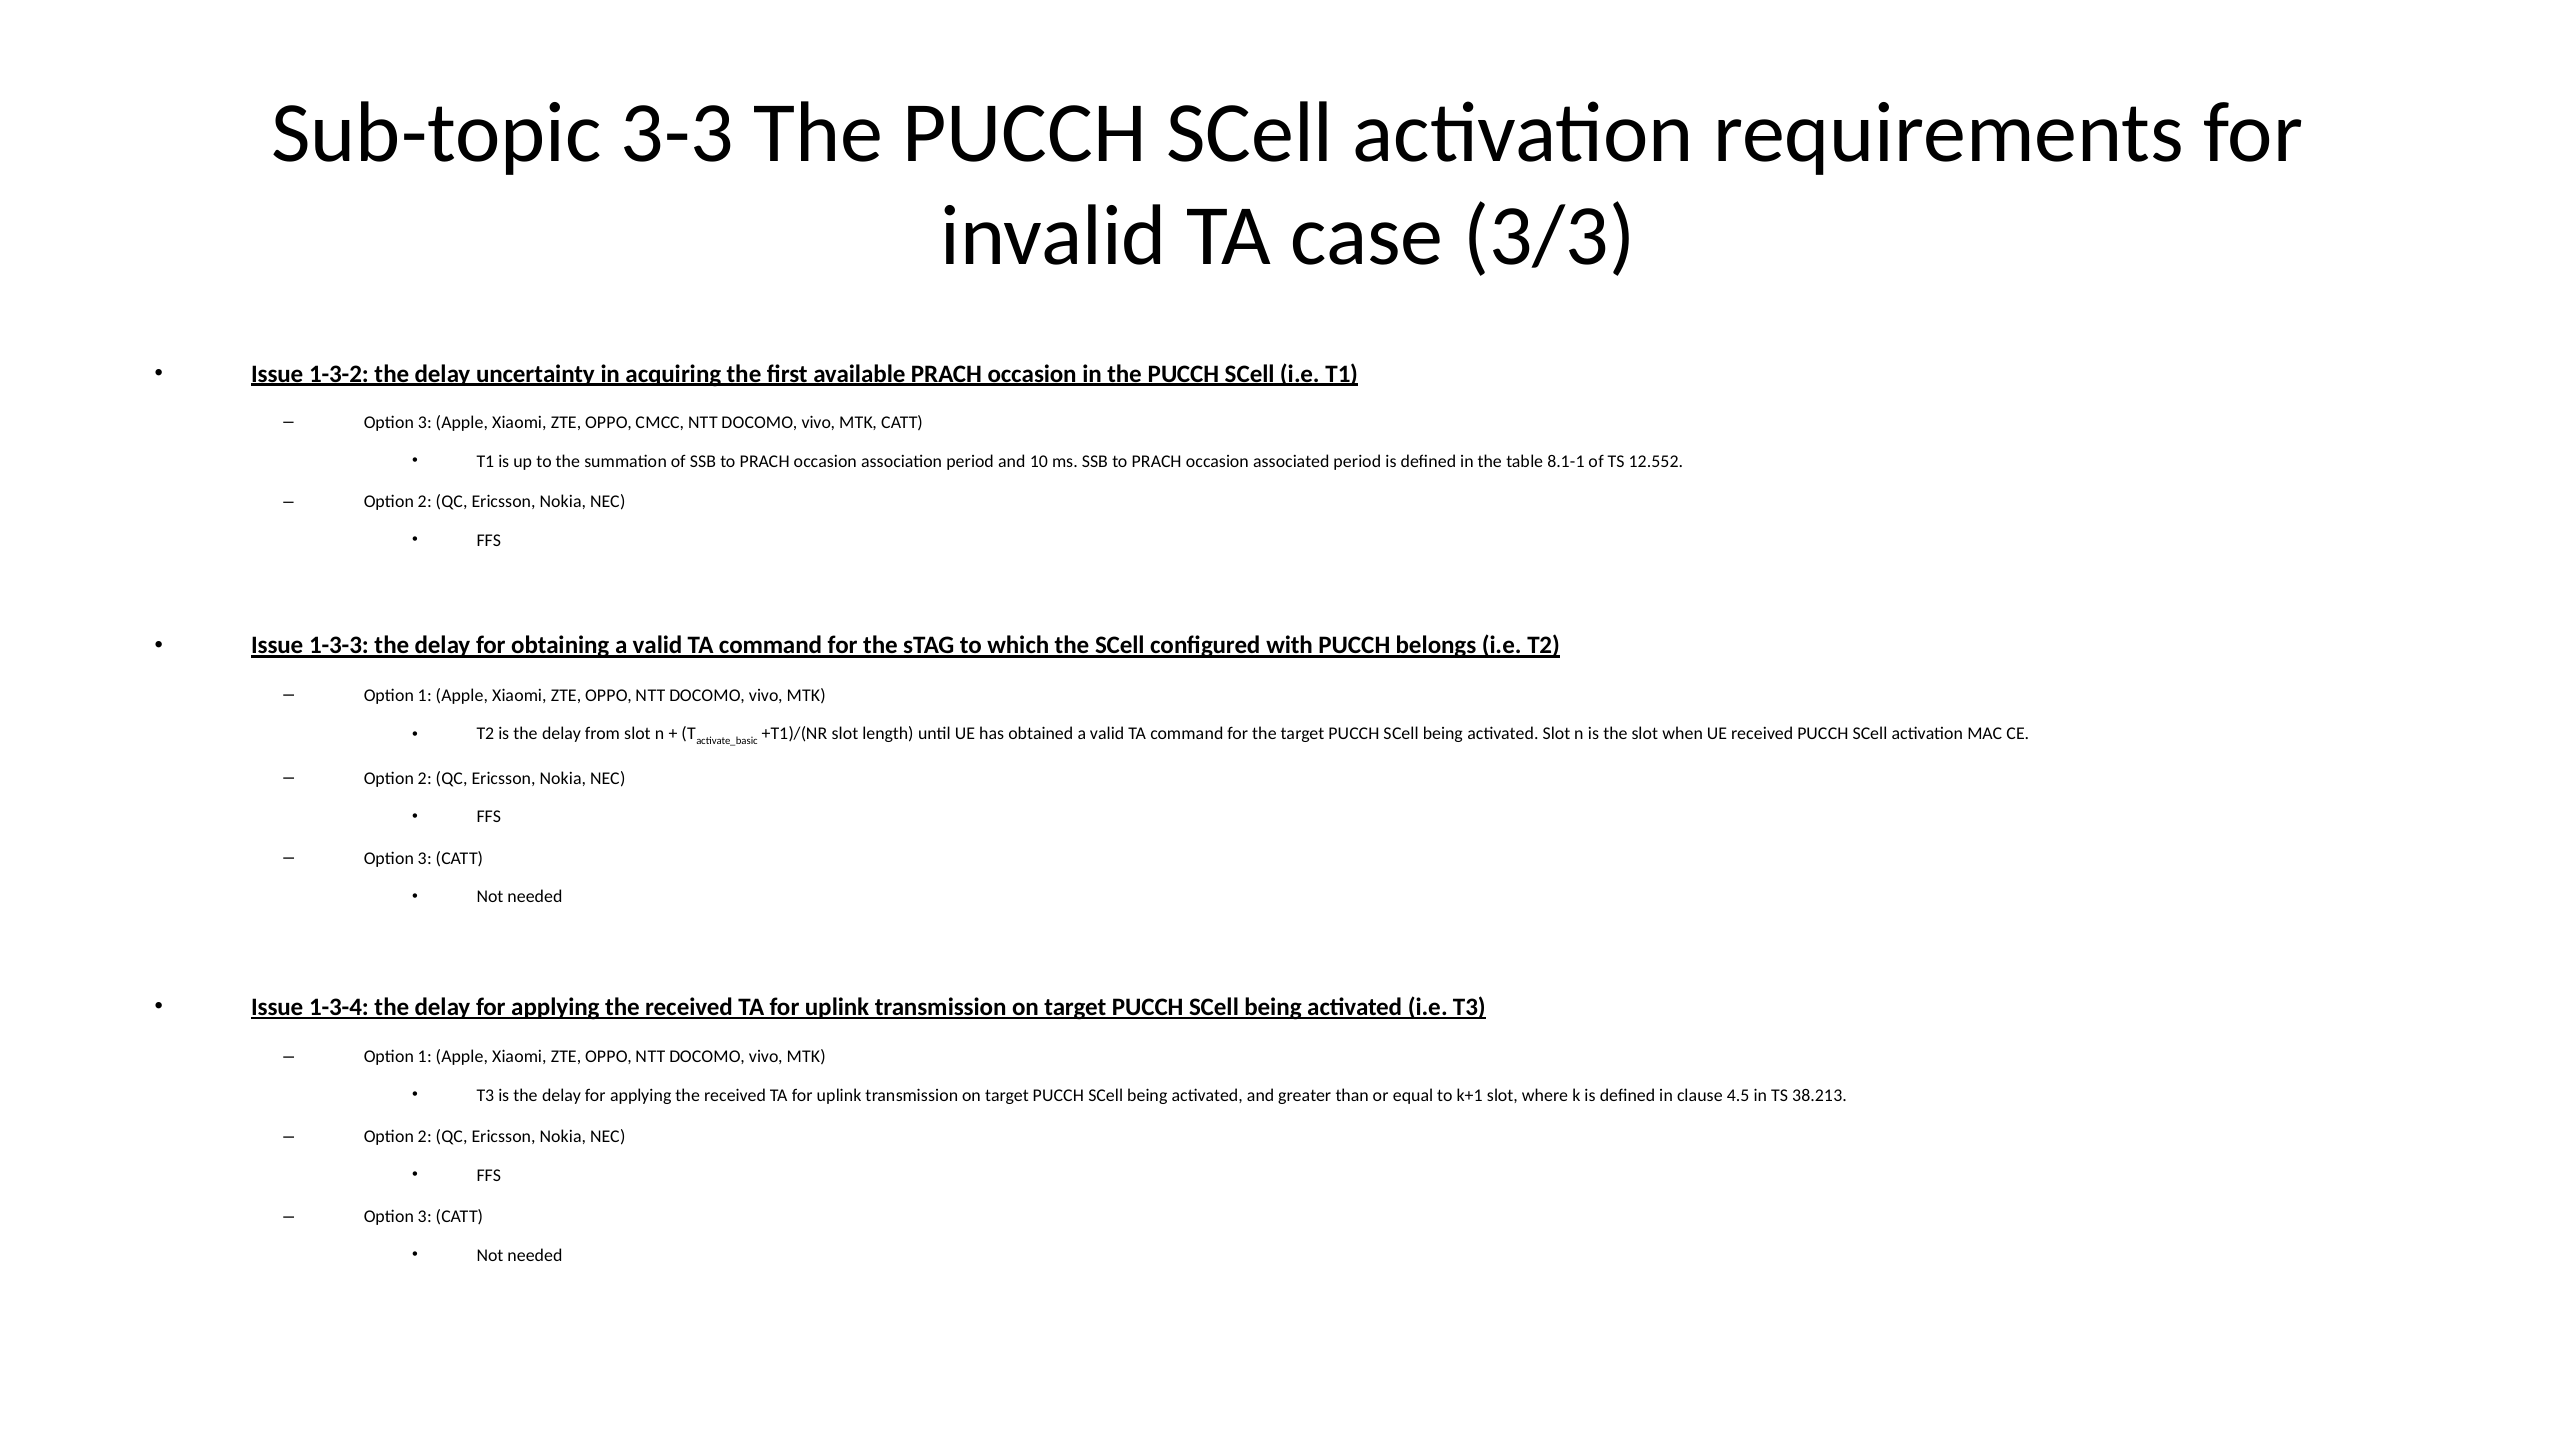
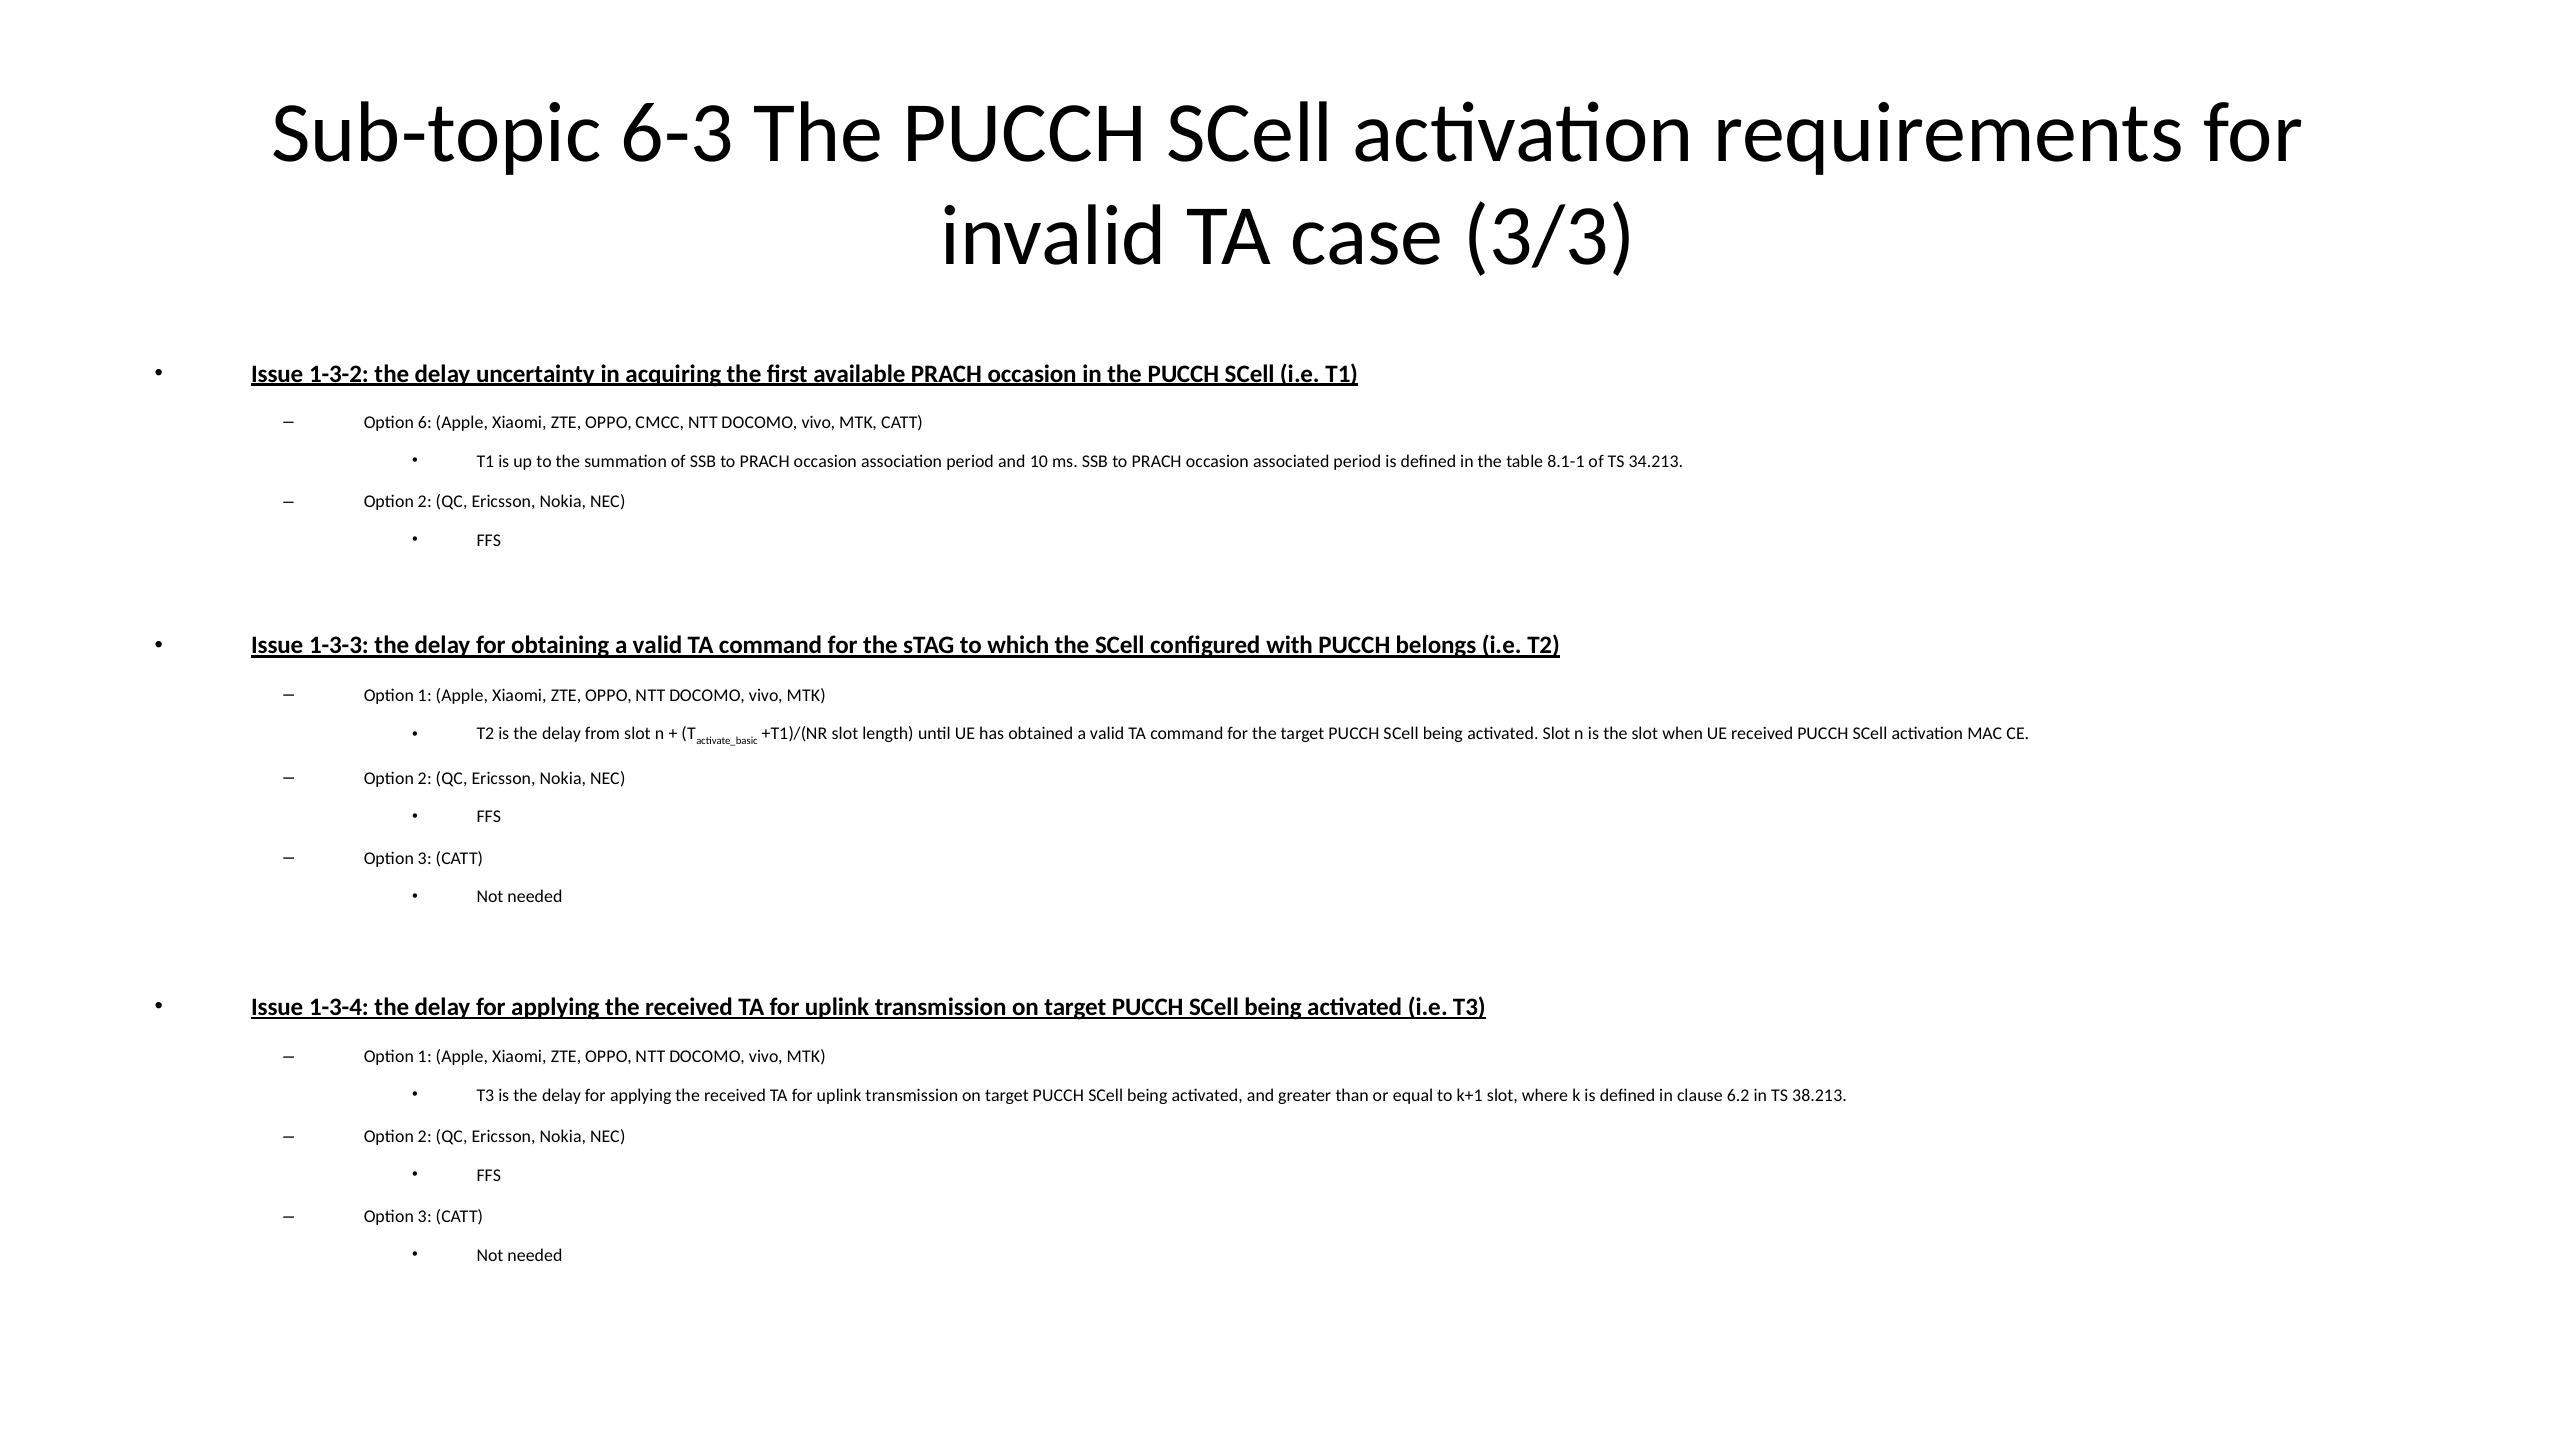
3-3: 3-3 -> 6-3
3 at (425, 423): 3 -> 6
12.552: 12.552 -> 34.213
4.5: 4.5 -> 6.2
